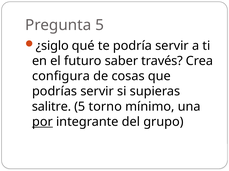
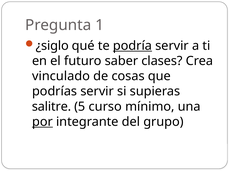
Pregunta 5: 5 -> 1
podría underline: none -> present
través: través -> clases
configura: configura -> vinculado
torno: torno -> curso
